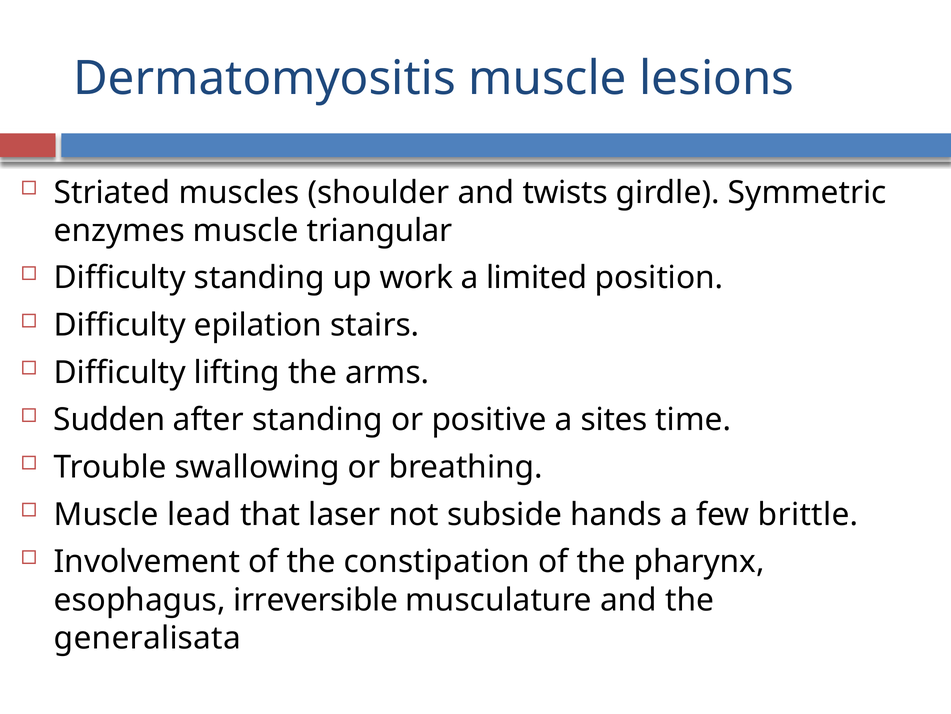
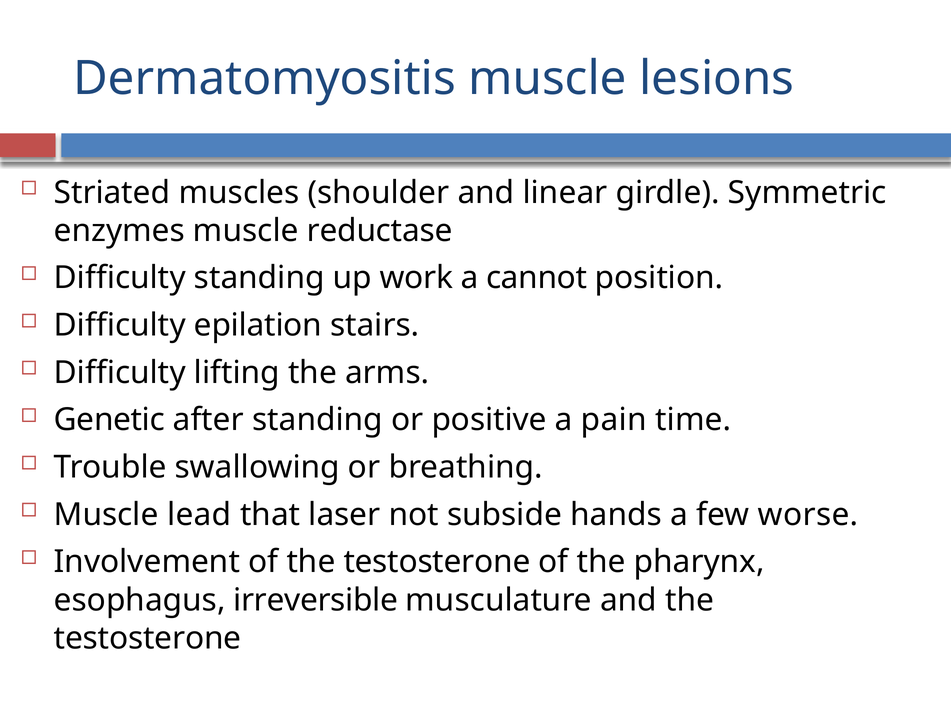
twists: twists -> linear
triangular: triangular -> reductase
limited: limited -> cannot
Sudden: Sudden -> Genetic
sites: sites -> pain
brittle: brittle -> worse
of the constipation: constipation -> testosterone
generalisata at (147, 637): generalisata -> testosterone
